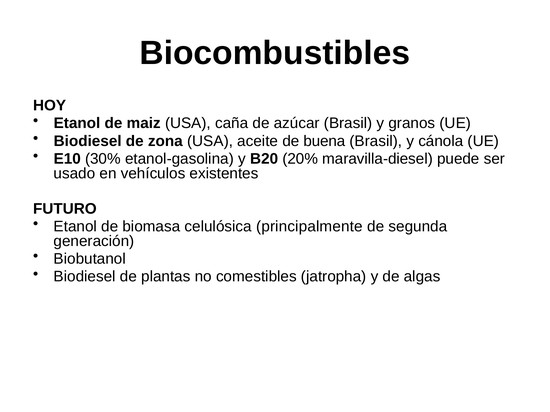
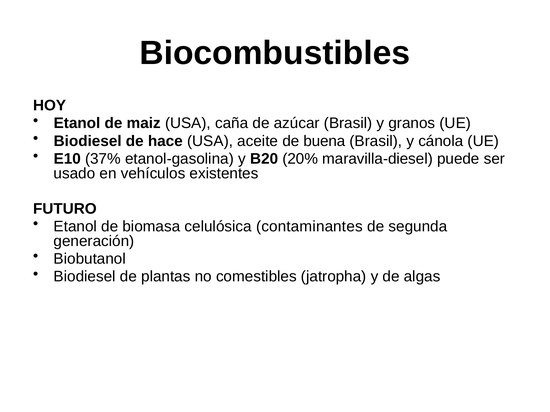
zona: zona -> hace
30%: 30% -> 37%
principalmente: principalmente -> contaminantes
